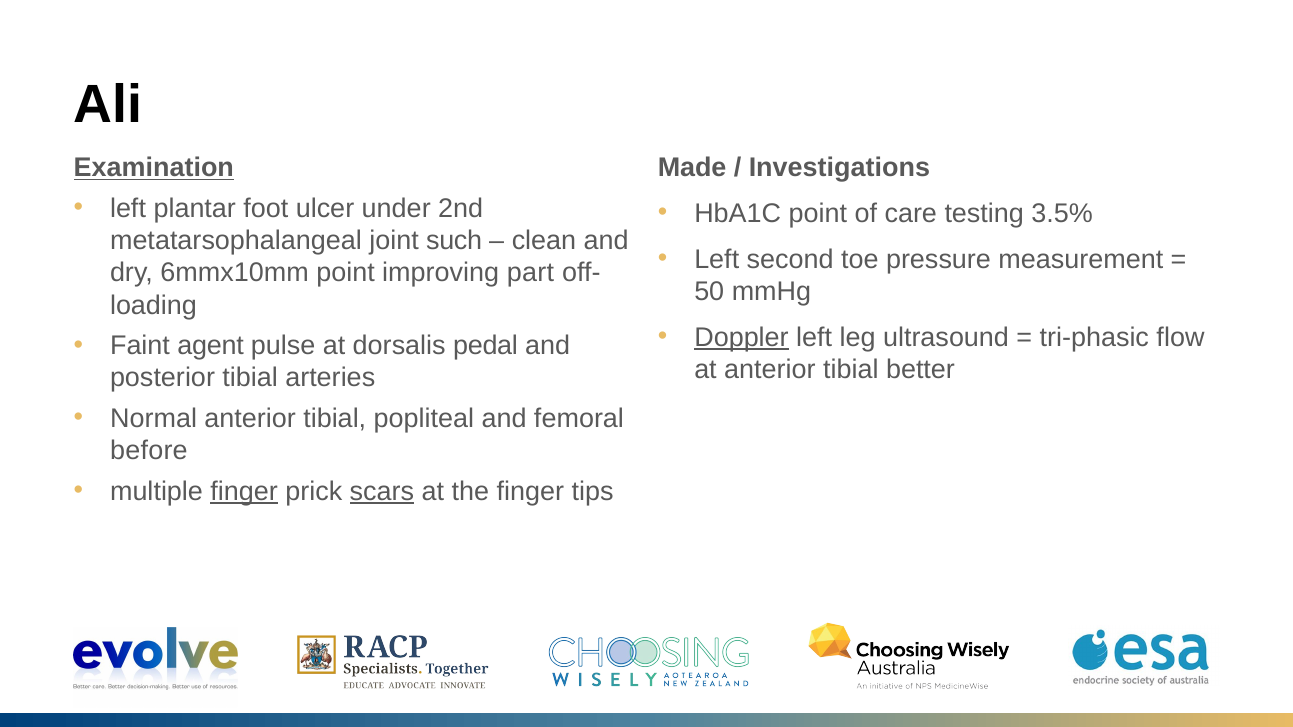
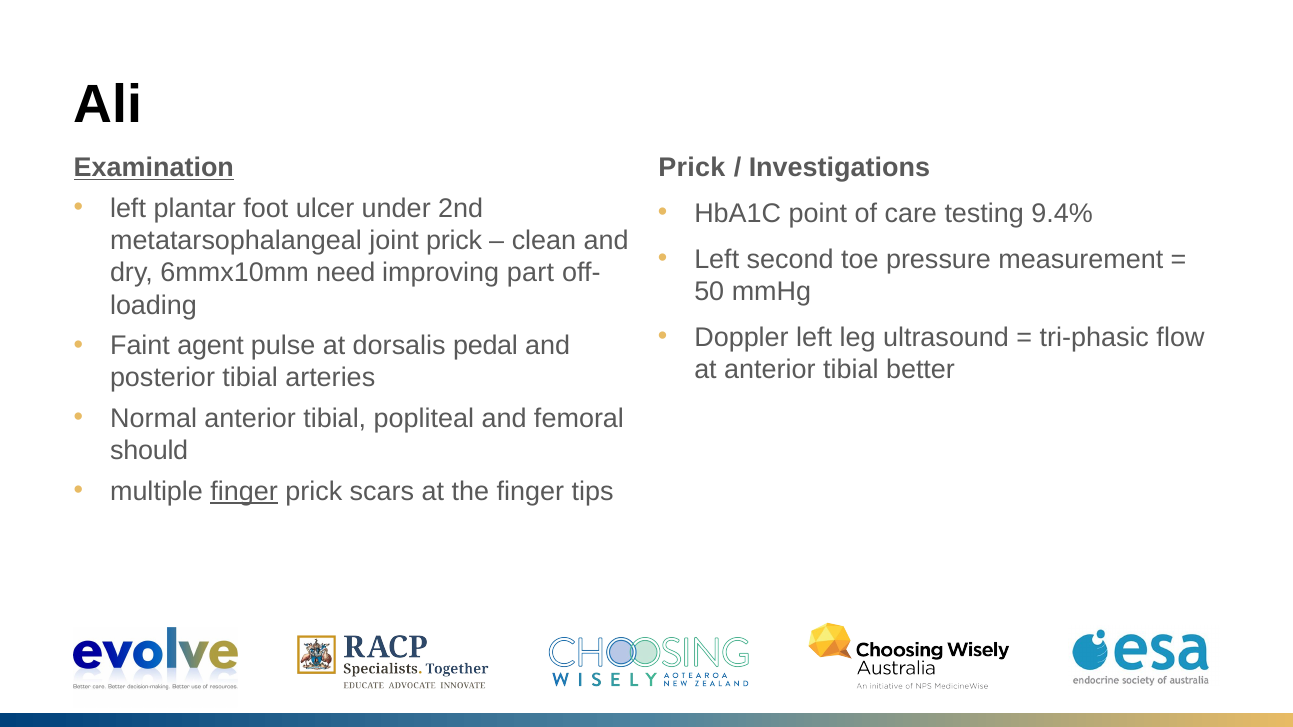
Made at (692, 168): Made -> Prick
3.5%: 3.5% -> 9.4%
joint such: such -> prick
6mmx10mm point: point -> need
Doppler underline: present -> none
before: before -> should
scars underline: present -> none
